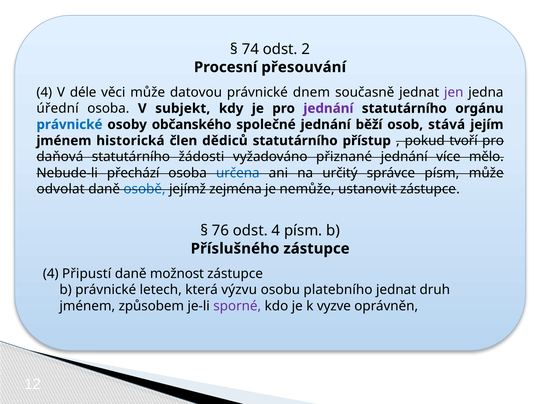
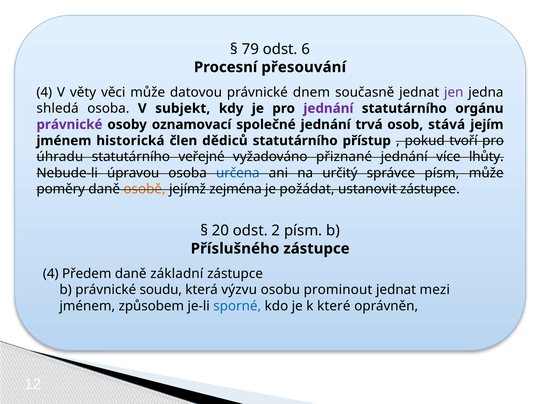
74: 74 -> 79
2: 2 -> 6
déle: déle -> věty
úřední: úřední -> shledá
právnické at (69, 124) colour: blue -> purple
občanského: občanského -> oznamovací
běží: běží -> trvá
daňová: daňová -> úhradu
žádosti: žádosti -> veřejné
mělo: mělo -> lhůty
přechází: přechází -> úpravou
odvolat: odvolat -> poměry
osobě colour: blue -> orange
nemůže: nemůže -> požádat
76: 76 -> 20
odst 4: 4 -> 2
Připustí: Připustí -> Předem
možnost: možnost -> základní
letech: letech -> soudu
platebního: platebního -> prominout
druh: druh -> mezi
sporné colour: purple -> blue
vyzve: vyzve -> které
